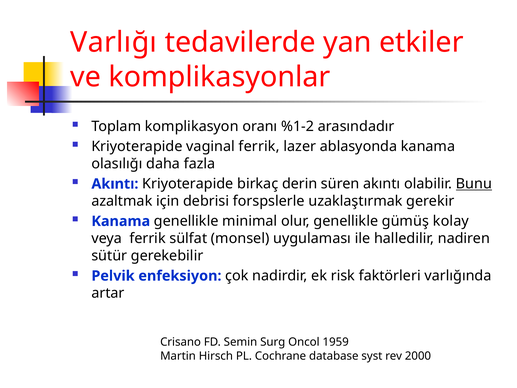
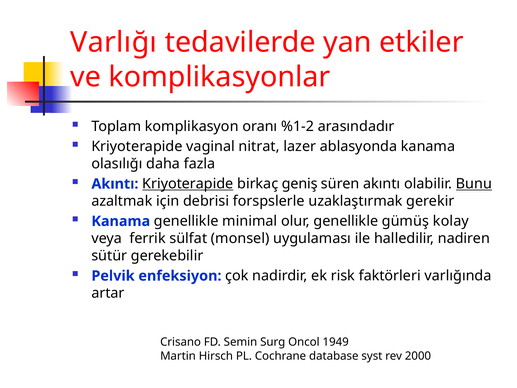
vaginal ferrik: ferrik -> nitrat
Kriyoterapide at (188, 184) underline: none -> present
derin: derin -> geniş
1959: 1959 -> 1949
